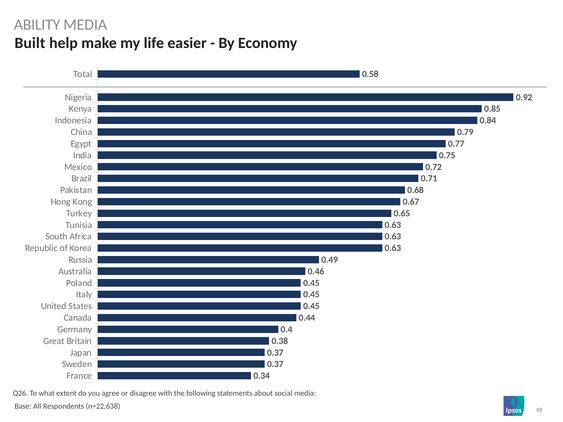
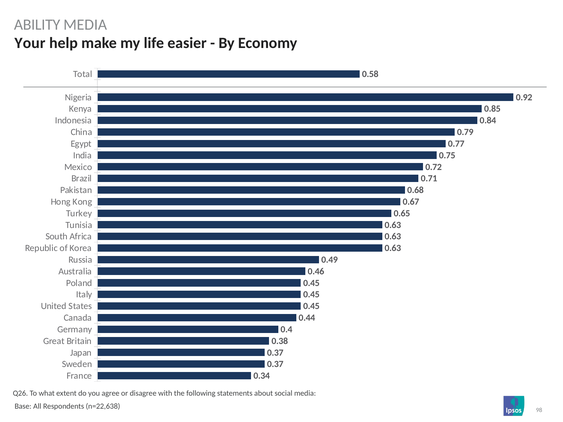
Built: Built -> Your
